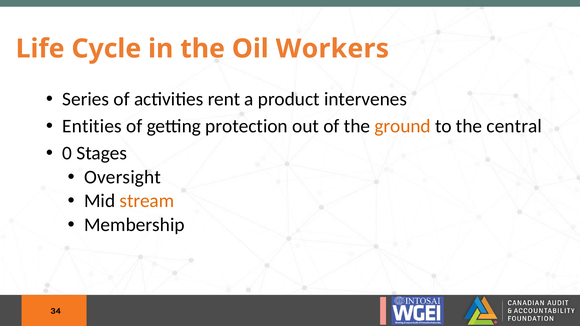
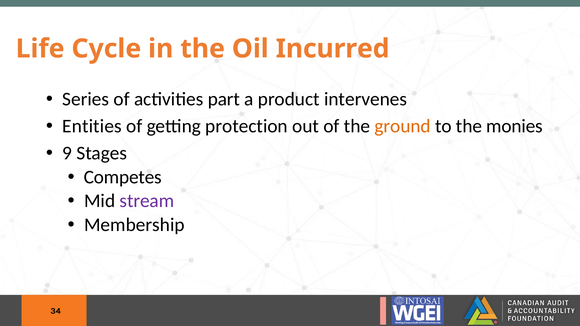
Workers: Workers -> Incurred
rent: rent -> part
central: central -> monies
0: 0 -> 9
Oversight: Oversight -> Competes
stream colour: orange -> purple
